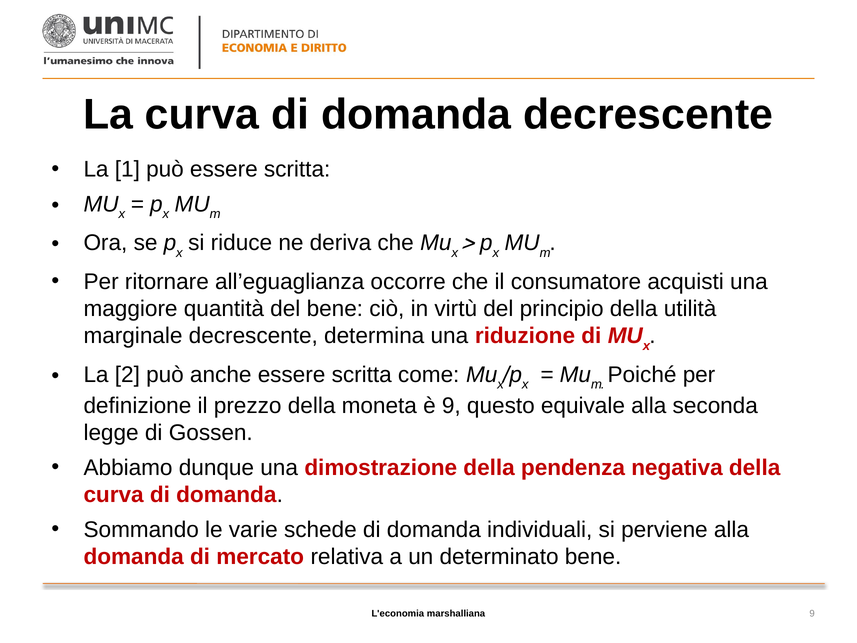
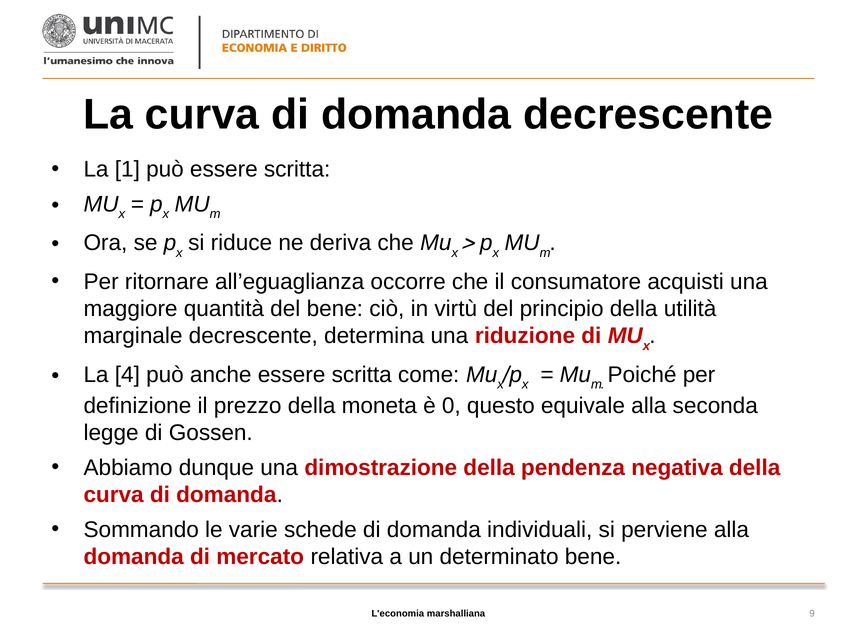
2: 2 -> 4
è 9: 9 -> 0
